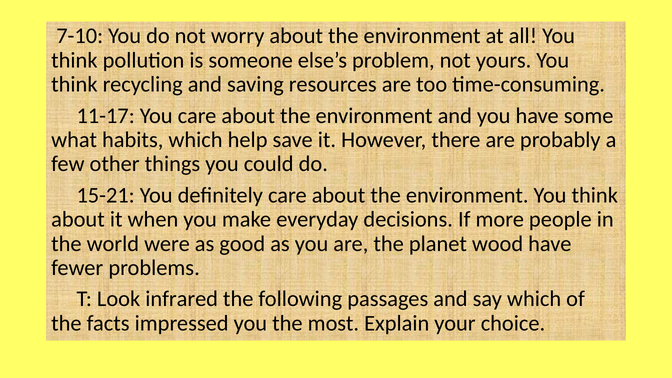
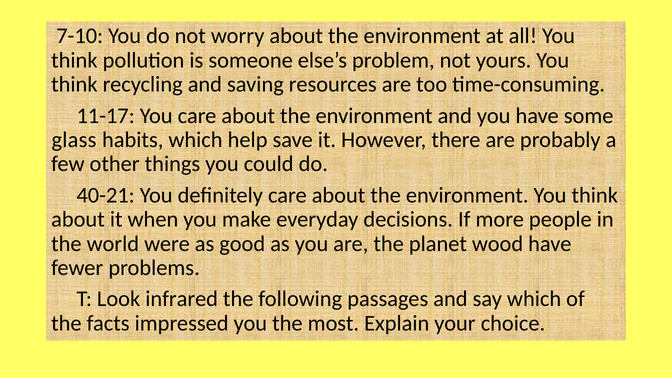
what: what -> glass
15-21: 15-21 -> 40-21
